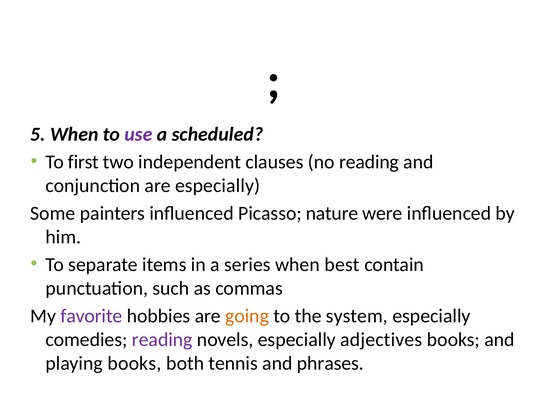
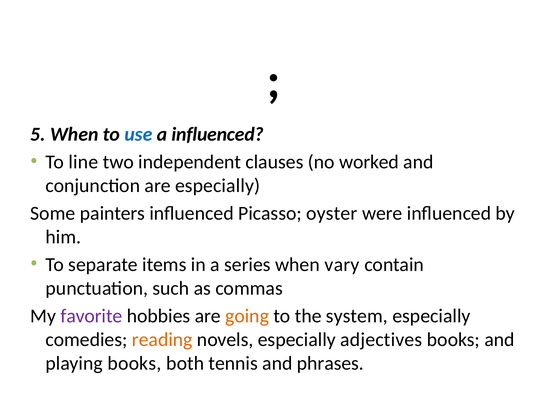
use colour: purple -> blue
a scheduled: scheduled -> influenced
first: first -> line
no reading: reading -> worked
nature: nature -> oyster
best: best -> vary
reading at (162, 340) colour: purple -> orange
